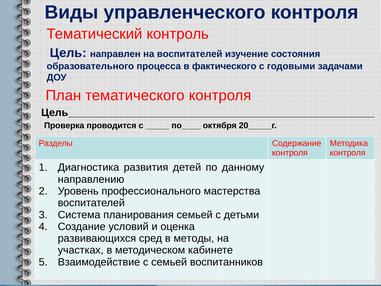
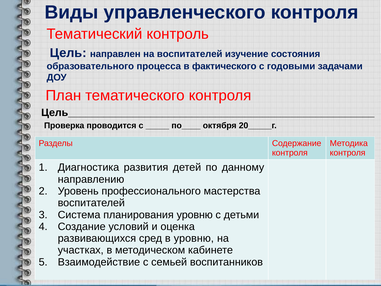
планирования семьей: семьей -> уровню
в методы: методы -> уровню
